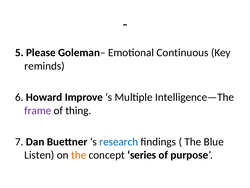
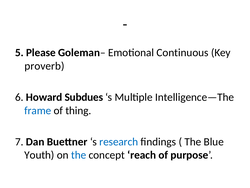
reminds: reminds -> proverb
Improve: Improve -> Subdues
frame colour: purple -> blue
Listen: Listen -> Youth
the at (79, 155) colour: orange -> blue
series: series -> reach
